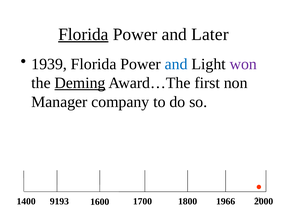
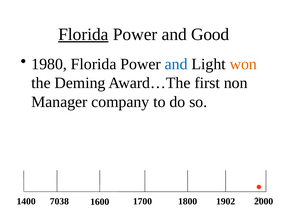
Later: Later -> Good
1939: 1939 -> 1980
won colour: purple -> orange
Deming underline: present -> none
9193: 9193 -> 7038
1966: 1966 -> 1902
